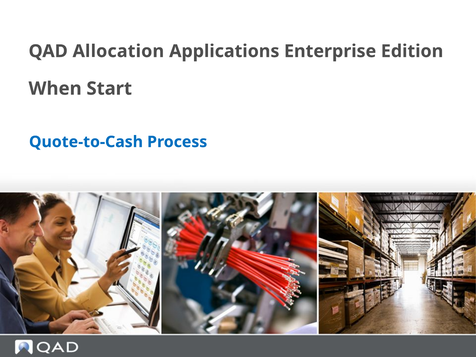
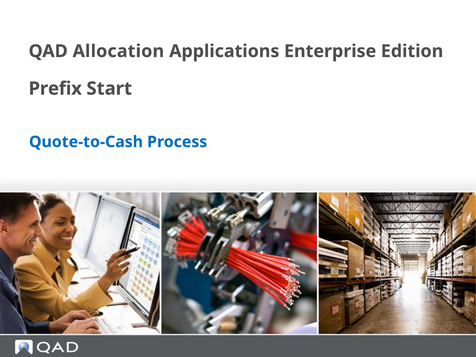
When: When -> Prefix
